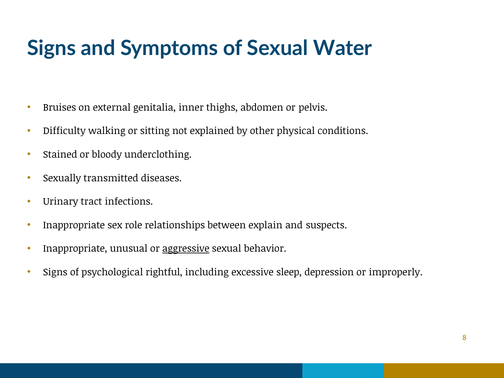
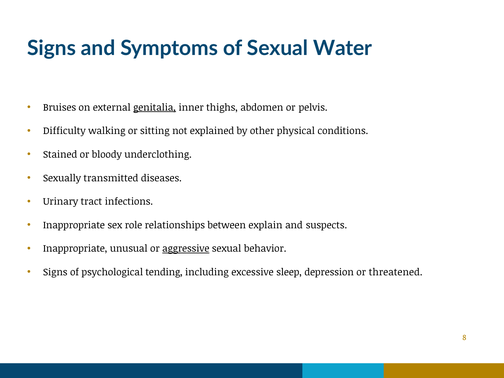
genitalia underline: none -> present
rightful: rightful -> tending
improperly: improperly -> threatened
